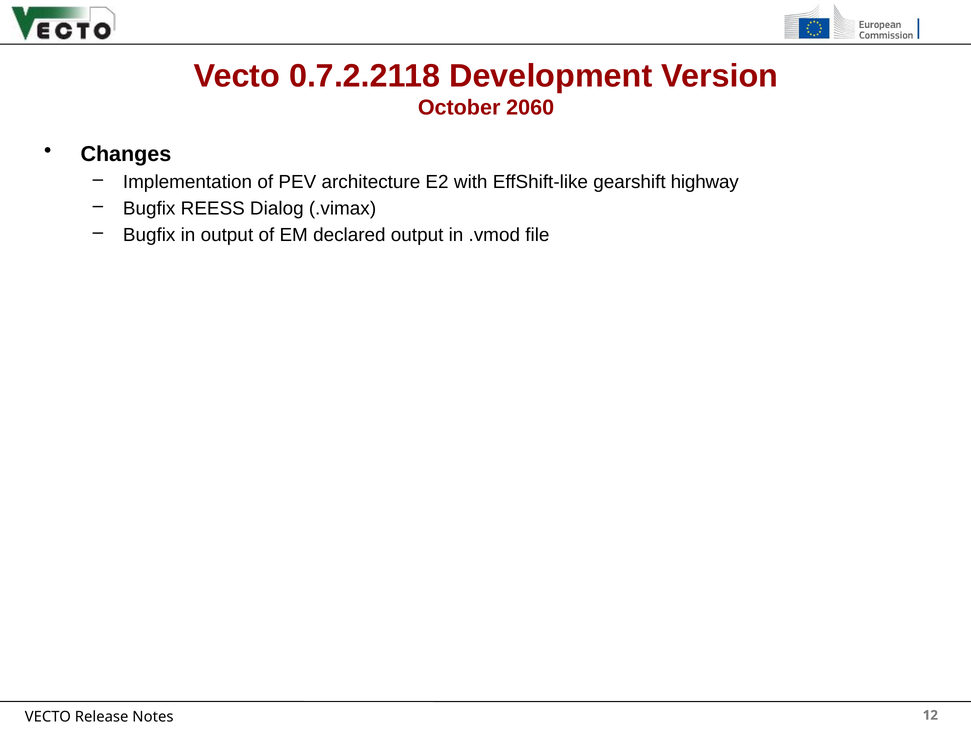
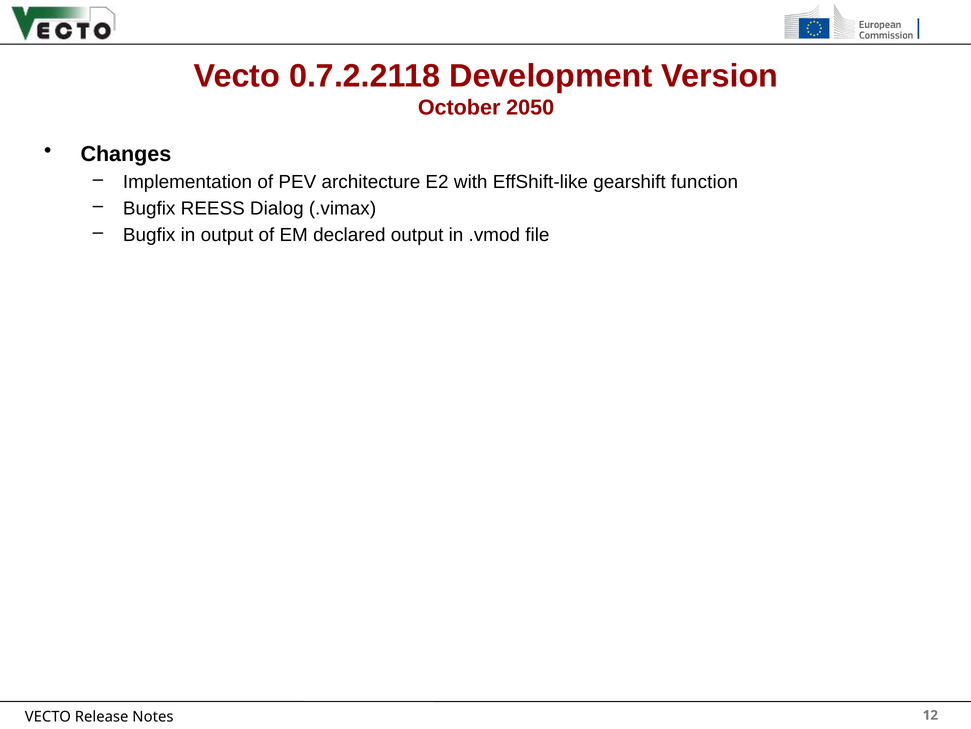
2060: 2060 -> 2050
highway: highway -> function
